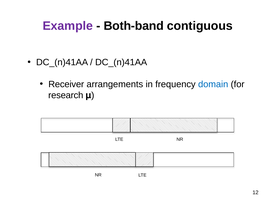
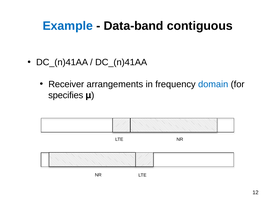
Example colour: purple -> blue
Both-band: Both-band -> Data-band
research: research -> specifies
